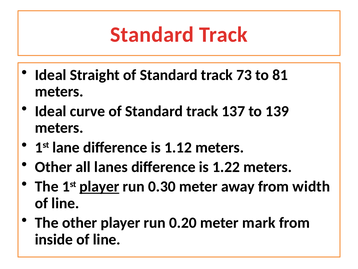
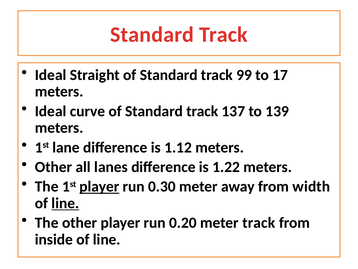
73: 73 -> 99
81: 81 -> 17
line at (65, 203) underline: none -> present
meter mark: mark -> track
